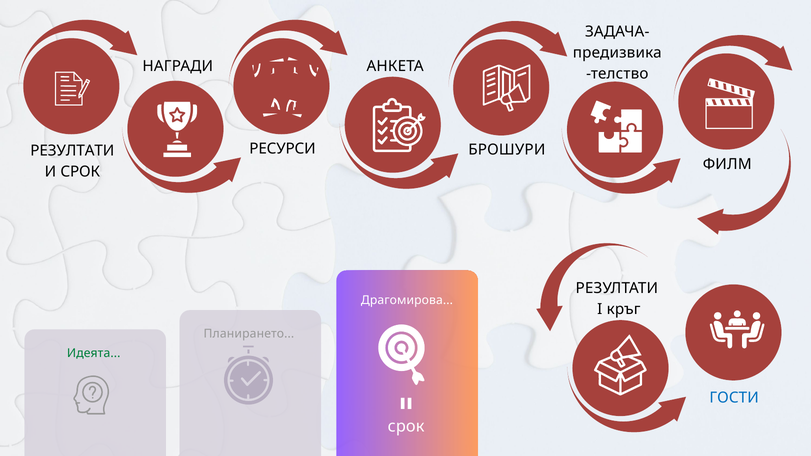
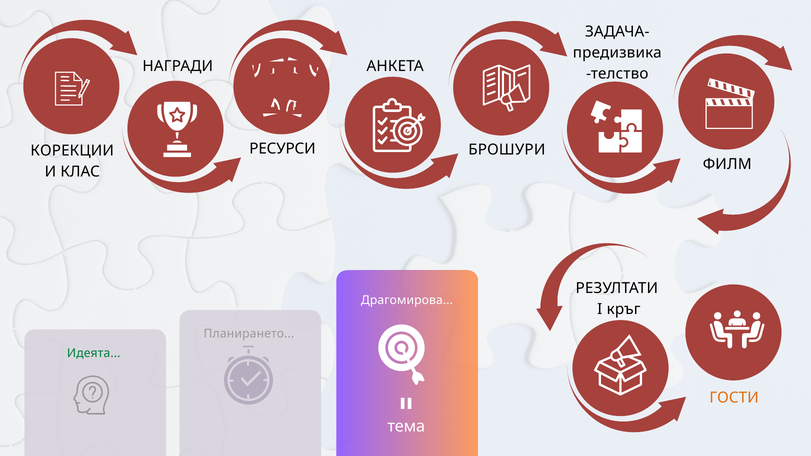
РЕЗУЛТАТИ at (72, 151): РЕЗУЛТАТИ -> КОРЕКЦИИ
И СРОК: СРОК -> КЛАС
ГОСТИ colour: blue -> orange
срок at (406, 427): срок -> тема
